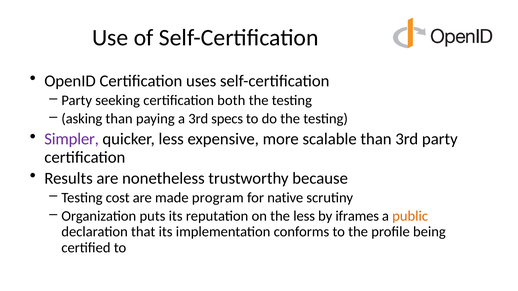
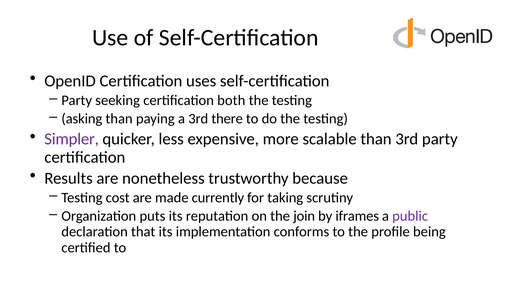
specs: specs -> there
program: program -> currently
native: native -> taking
the less: less -> join
public colour: orange -> purple
